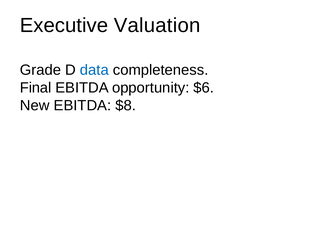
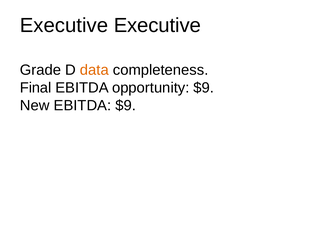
Executive Valuation: Valuation -> Executive
data colour: blue -> orange
opportunity $6: $6 -> $9
EBITDA $8: $8 -> $9
